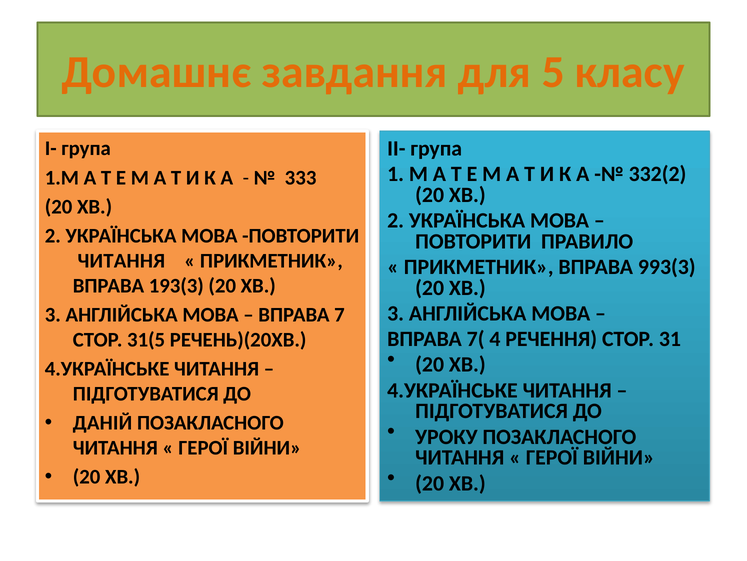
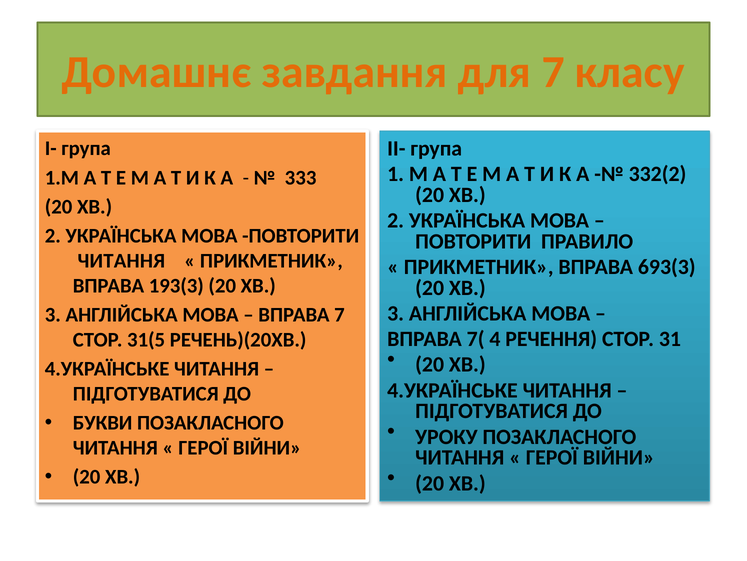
для 5: 5 -> 7
993(3: 993(3 -> 693(3
ДАНІЙ: ДАНІЙ -> БУКВИ
